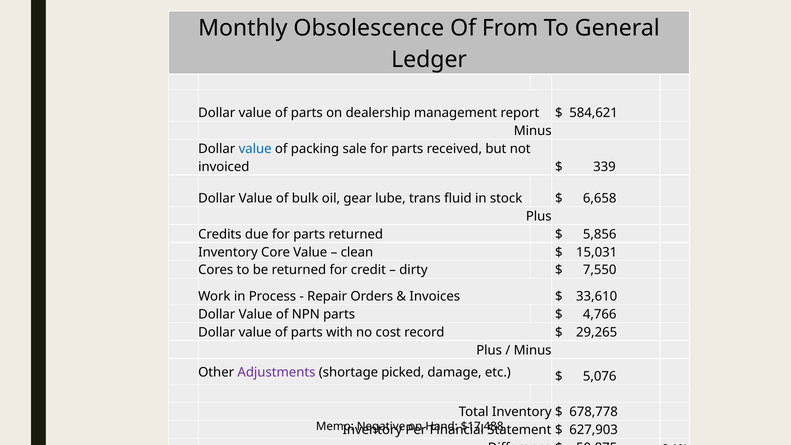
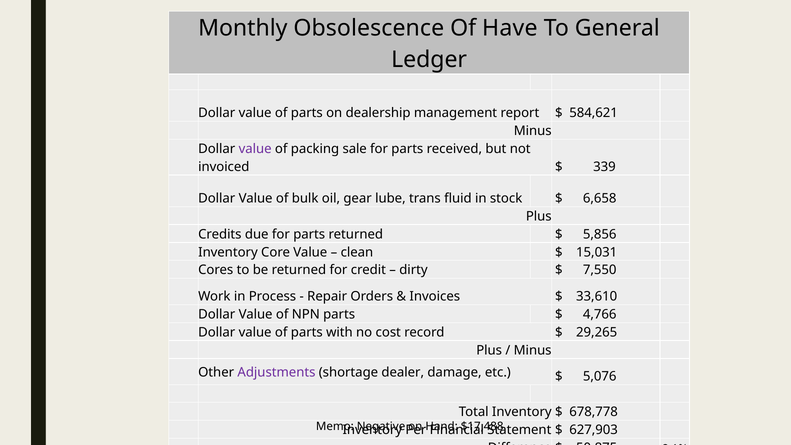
From: From -> Have
value at (255, 149) colour: blue -> purple
picked: picked -> dealer
